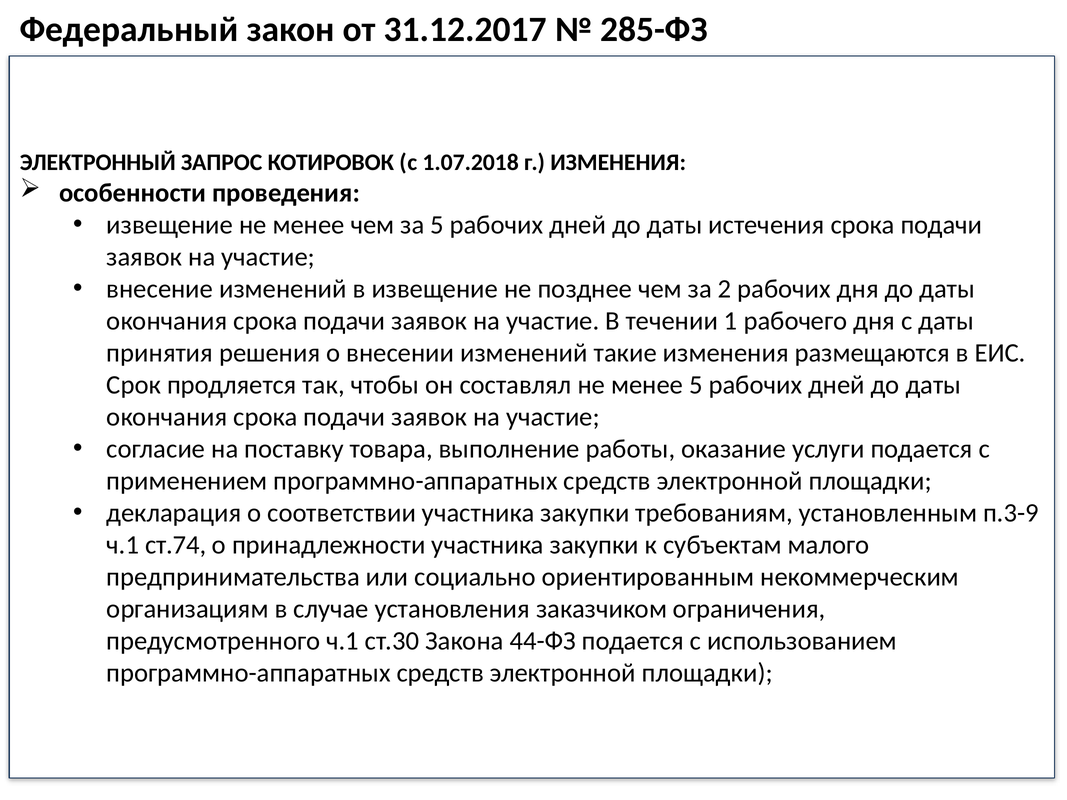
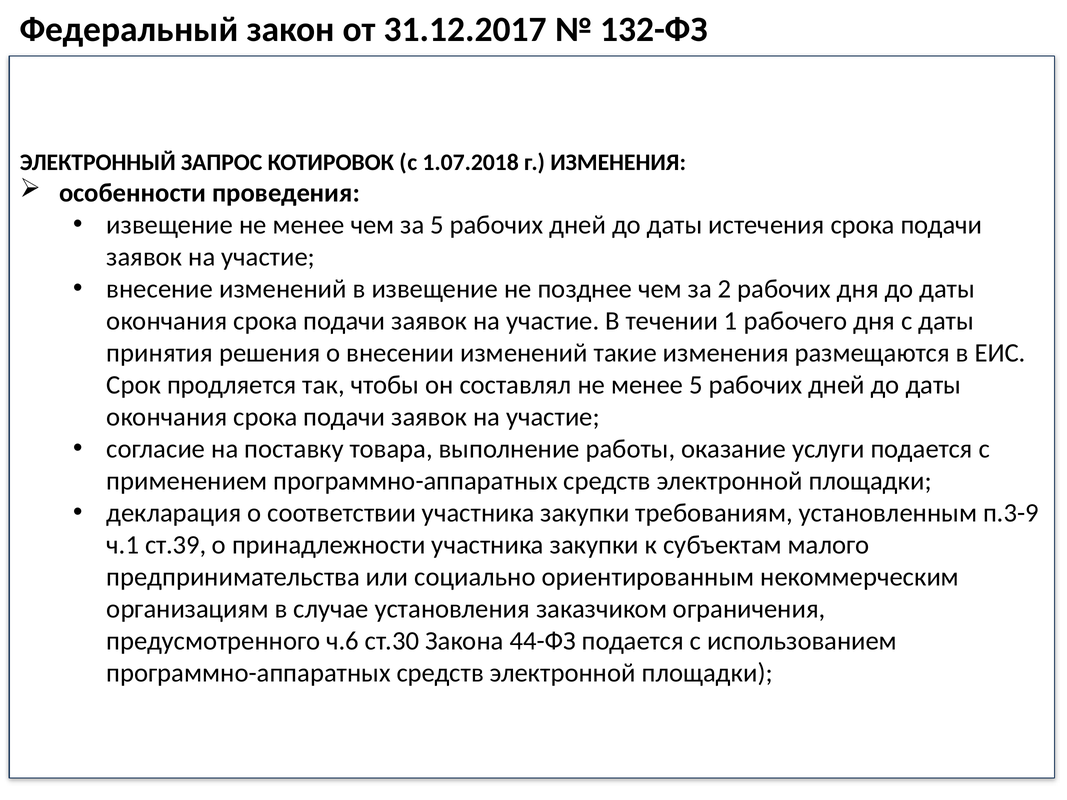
285-ФЗ: 285-ФЗ -> 132-ФЗ
ст.74: ст.74 -> ст.39
предусмотренного ч.1: ч.1 -> ч.6
